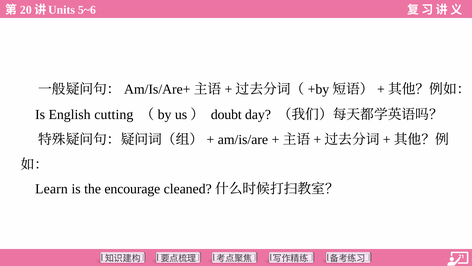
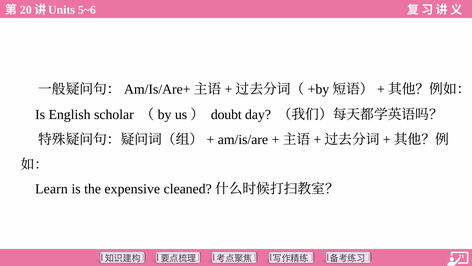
cutting: cutting -> scholar
encourage: encourage -> expensive
